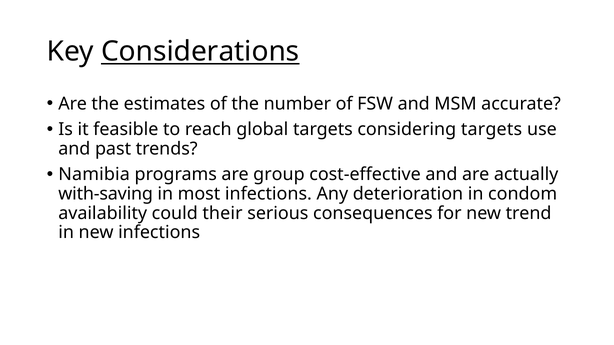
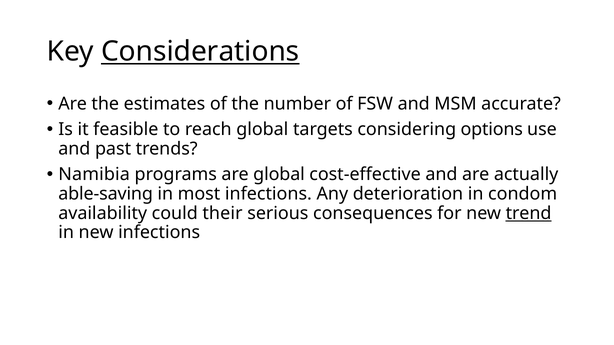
considering targets: targets -> options
are group: group -> global
with-saving: with-saving -> able-saving
trend underline: none -> present
